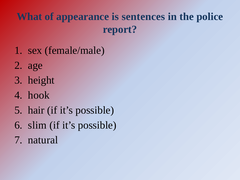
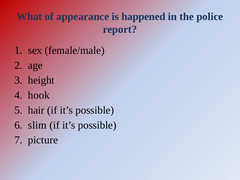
sentences: sentences -> happened
natural: natural -> picture
